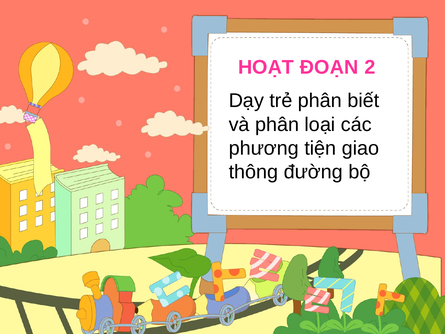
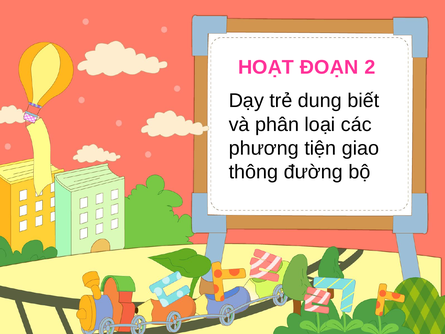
trẻ phân: phân -> dung
